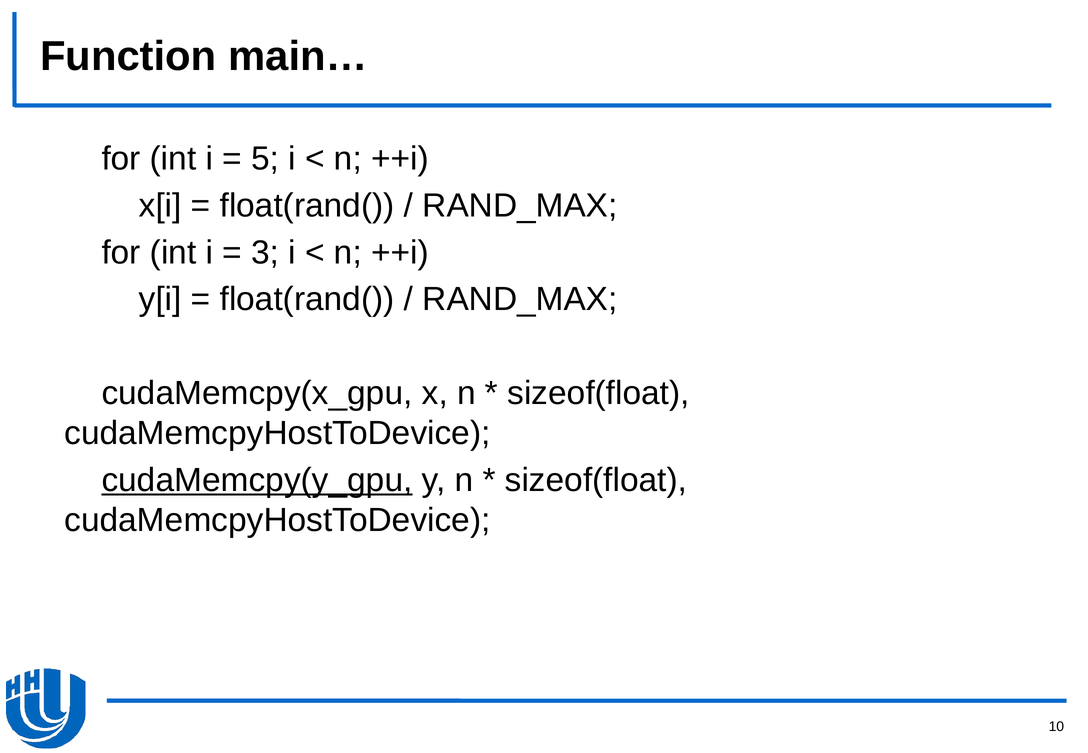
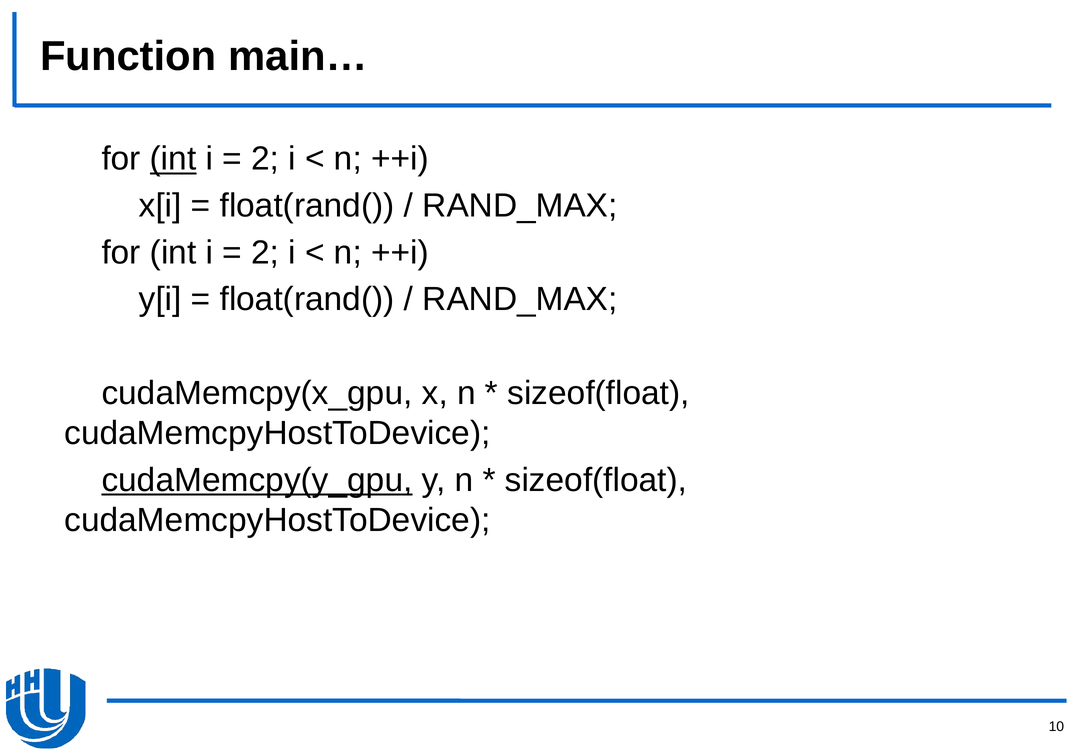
int at (173, 159) underline: none -> present
5 at (265, 159): 5 -> 2
3 at (265, 253): 3 -> 2
